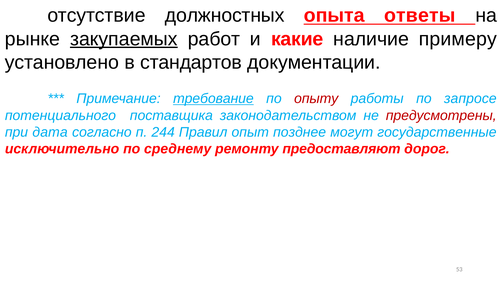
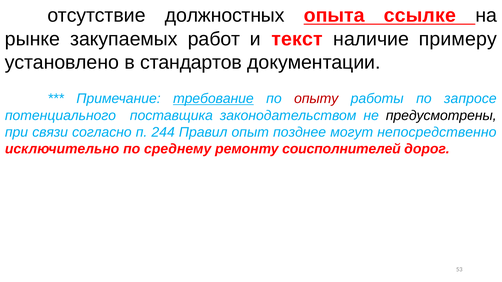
ответы: ответы -> ссылке
закупаемых underline: present -> none
какие: какие -> текст
предусмотрены colour: red -> black
дата: дата -> связи
государственные: государственные -> непосредственно
предоставляют: предоставляют -> соисполнителей
